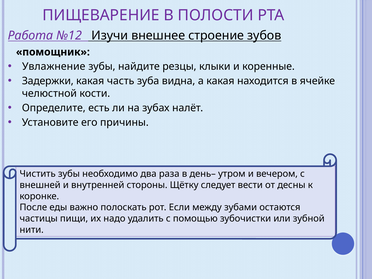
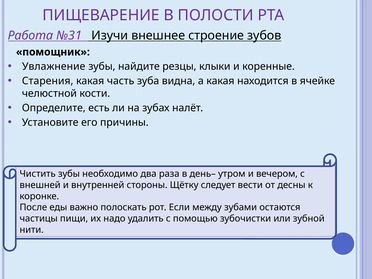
№12: №12 -> №31
Задержки: Задержки -> Старения
